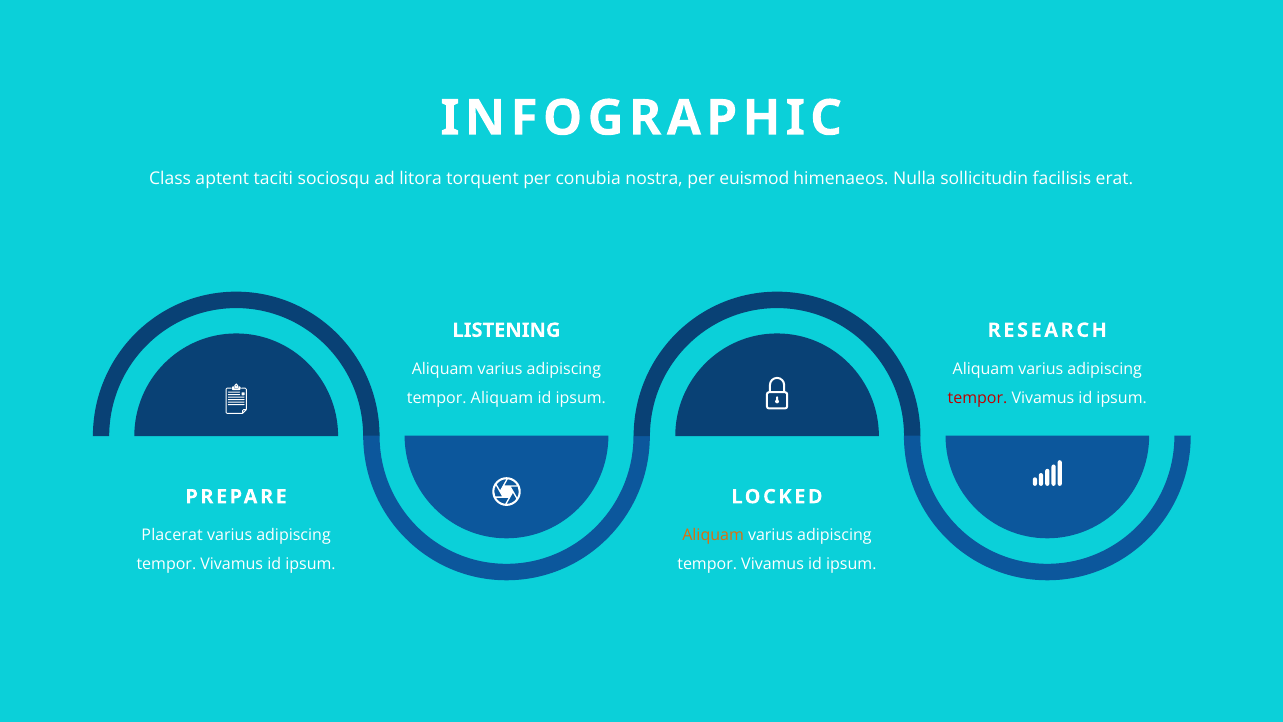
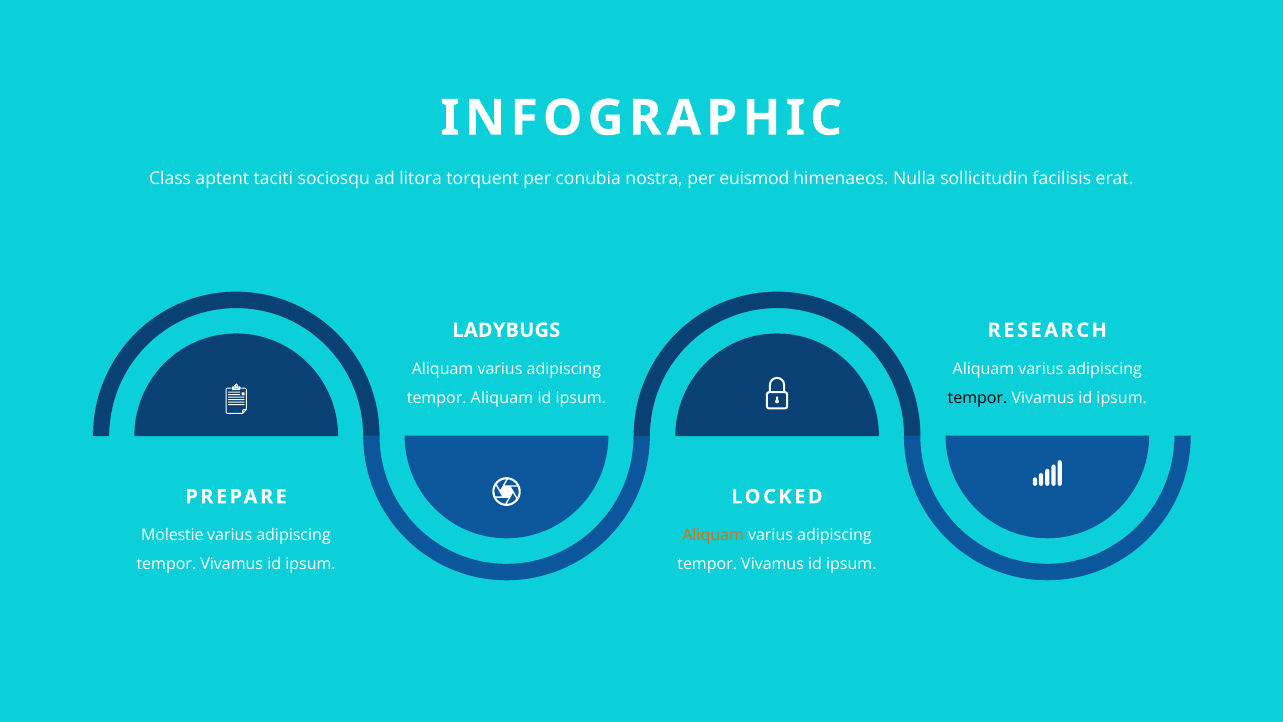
LISTENING: LISTENING -> LADYBUGS
tempor at (978, 398) colour: red -> black
Placerat: Placerat -> Molestie
